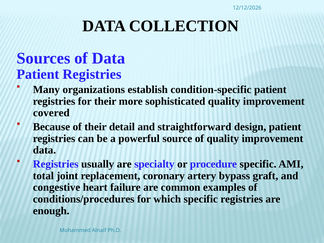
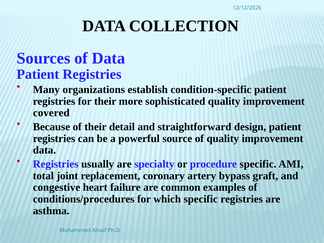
enough: enough -> asthma
